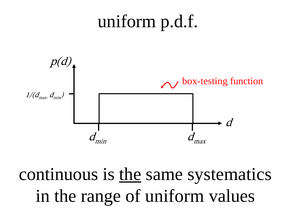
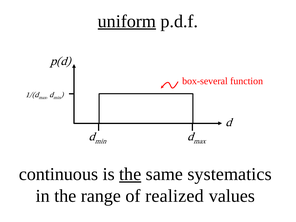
uniform at (127, 21) underline: none -> present
box-testing: box-testing -> box-several
of uniform: uniform -> realized
